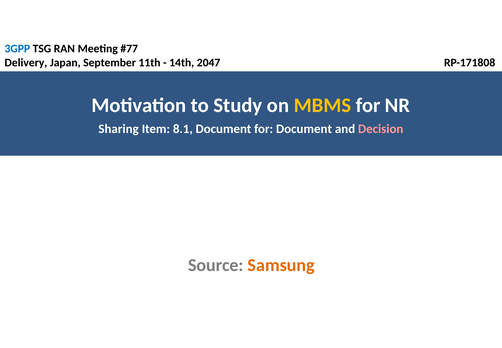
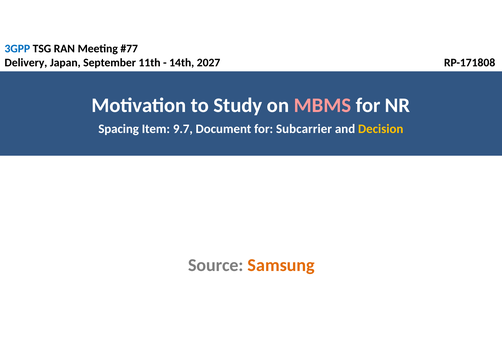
2047: 2047 -> 2027
MBMS colour: yellow -> pink
Sharing: Sharing -> Spacing
8.1: 8.1 -> 9.7
for Document: Document -> Subcarrier
Decision colour: pink -> yellow
